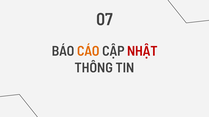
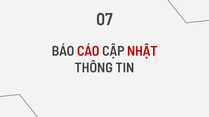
CÁO colour: orange -> red
